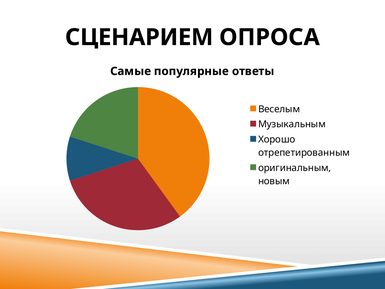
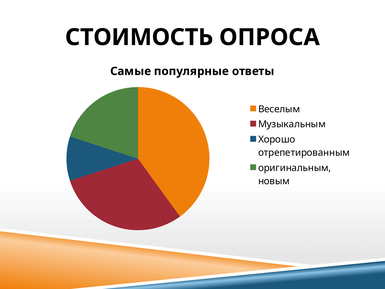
СЦЕНАРИЕМ: СЦЕНАРИЕМ -> СТОИМОСТЬ
